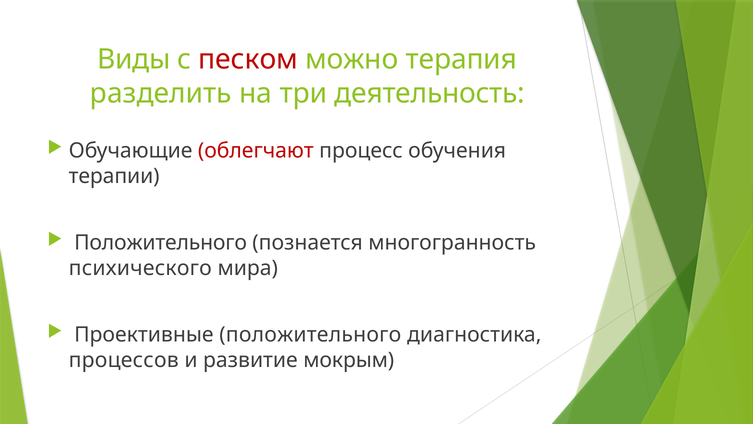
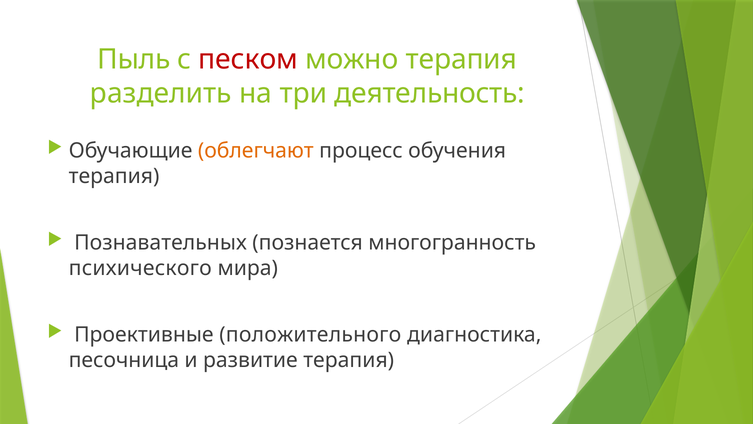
Виды: Виды -> Пыль
облегчают colour: red -> orange
терапии at (114, 176): терапии -> терапия
Положительного at (161, 242): Положительного -> Познавательных
процессов: процессов -> песочница
развитие мокрым: мокрым -> терапия
